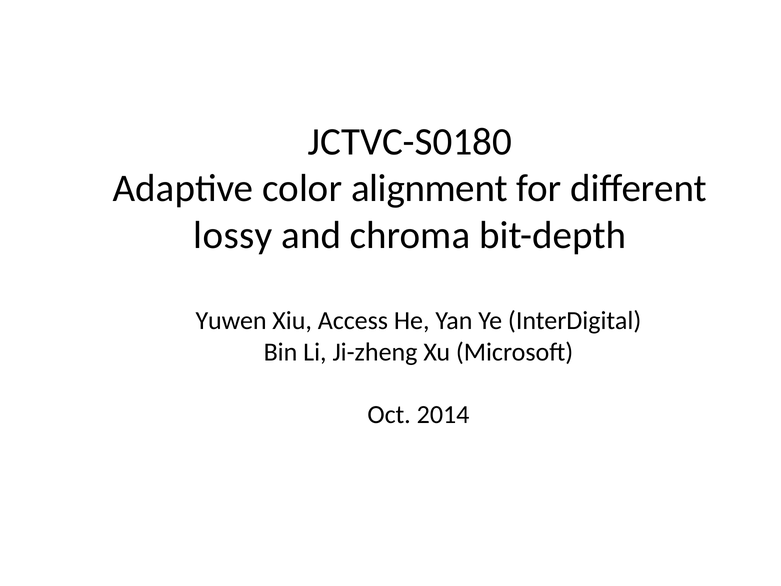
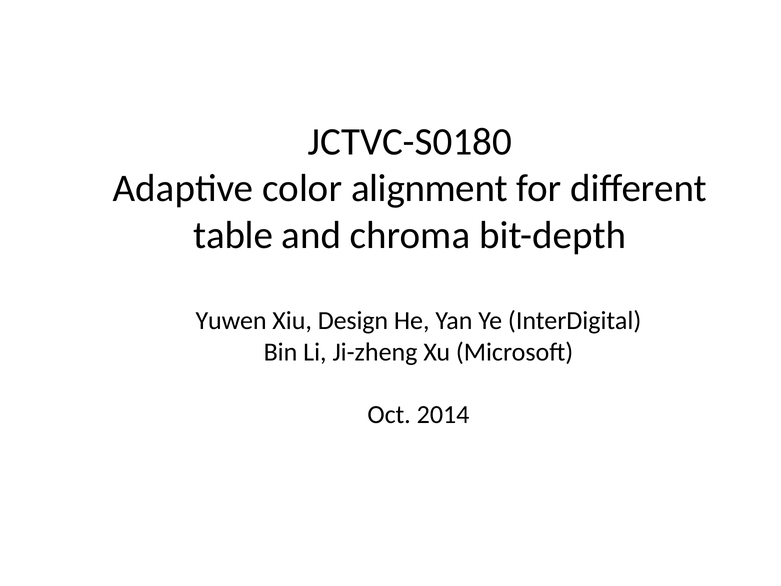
lossy: lossy -> table
Access: Access -> Design
